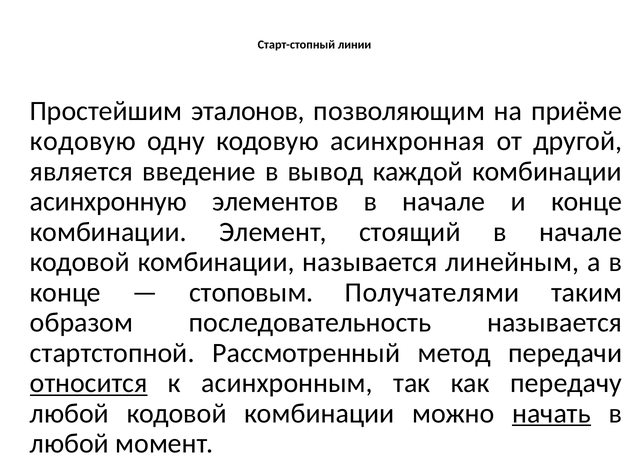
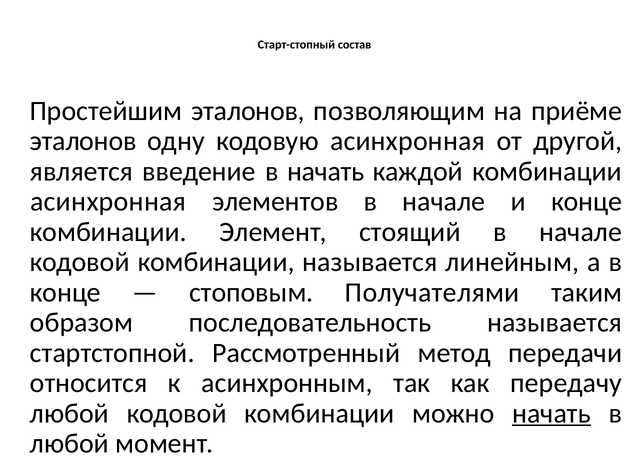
линии: линии -> состав
кодовую at (83, 141): кодовую -> эталонов
в вывод: вывод -> начать
асинхронную at (108, 202): асинхронную -> асинхронная
относится underline: present -> none
